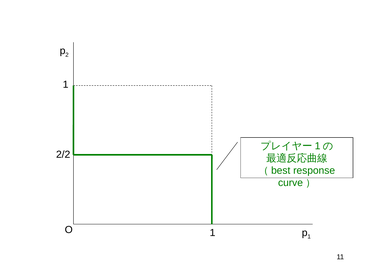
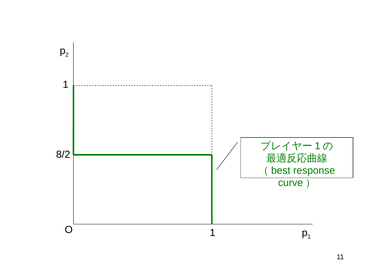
2/2: 2/2 -> 8/2
